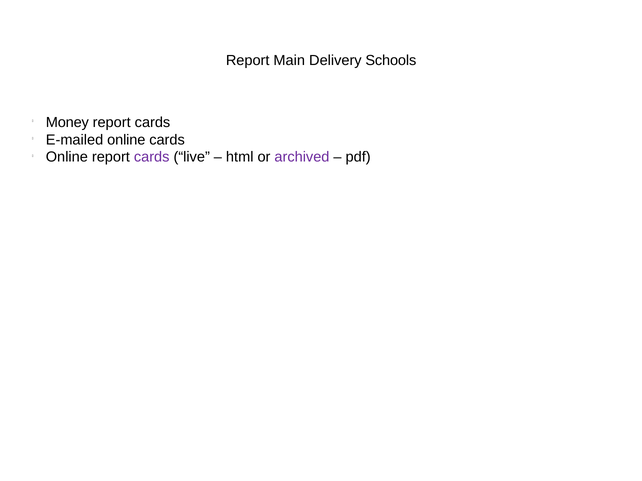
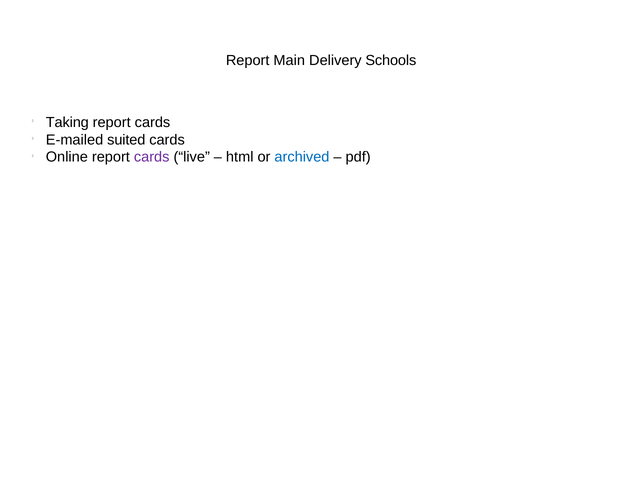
Money: Money -> Taking
E-mailed online: online -> suited
archived colour: purple -> blue
